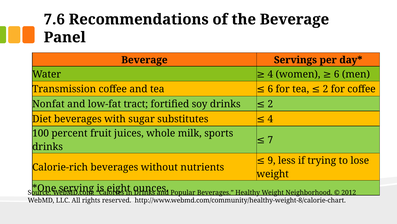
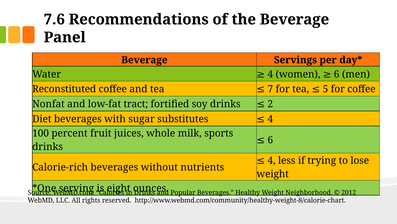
Transmission: Transmission -> Reconstituted
6 at (270, 89): 6 -> 7
tea 2: 2 -> 5
7 at (270, 140): 7 -> 6
9 at (272, 160): 9 -> 4
